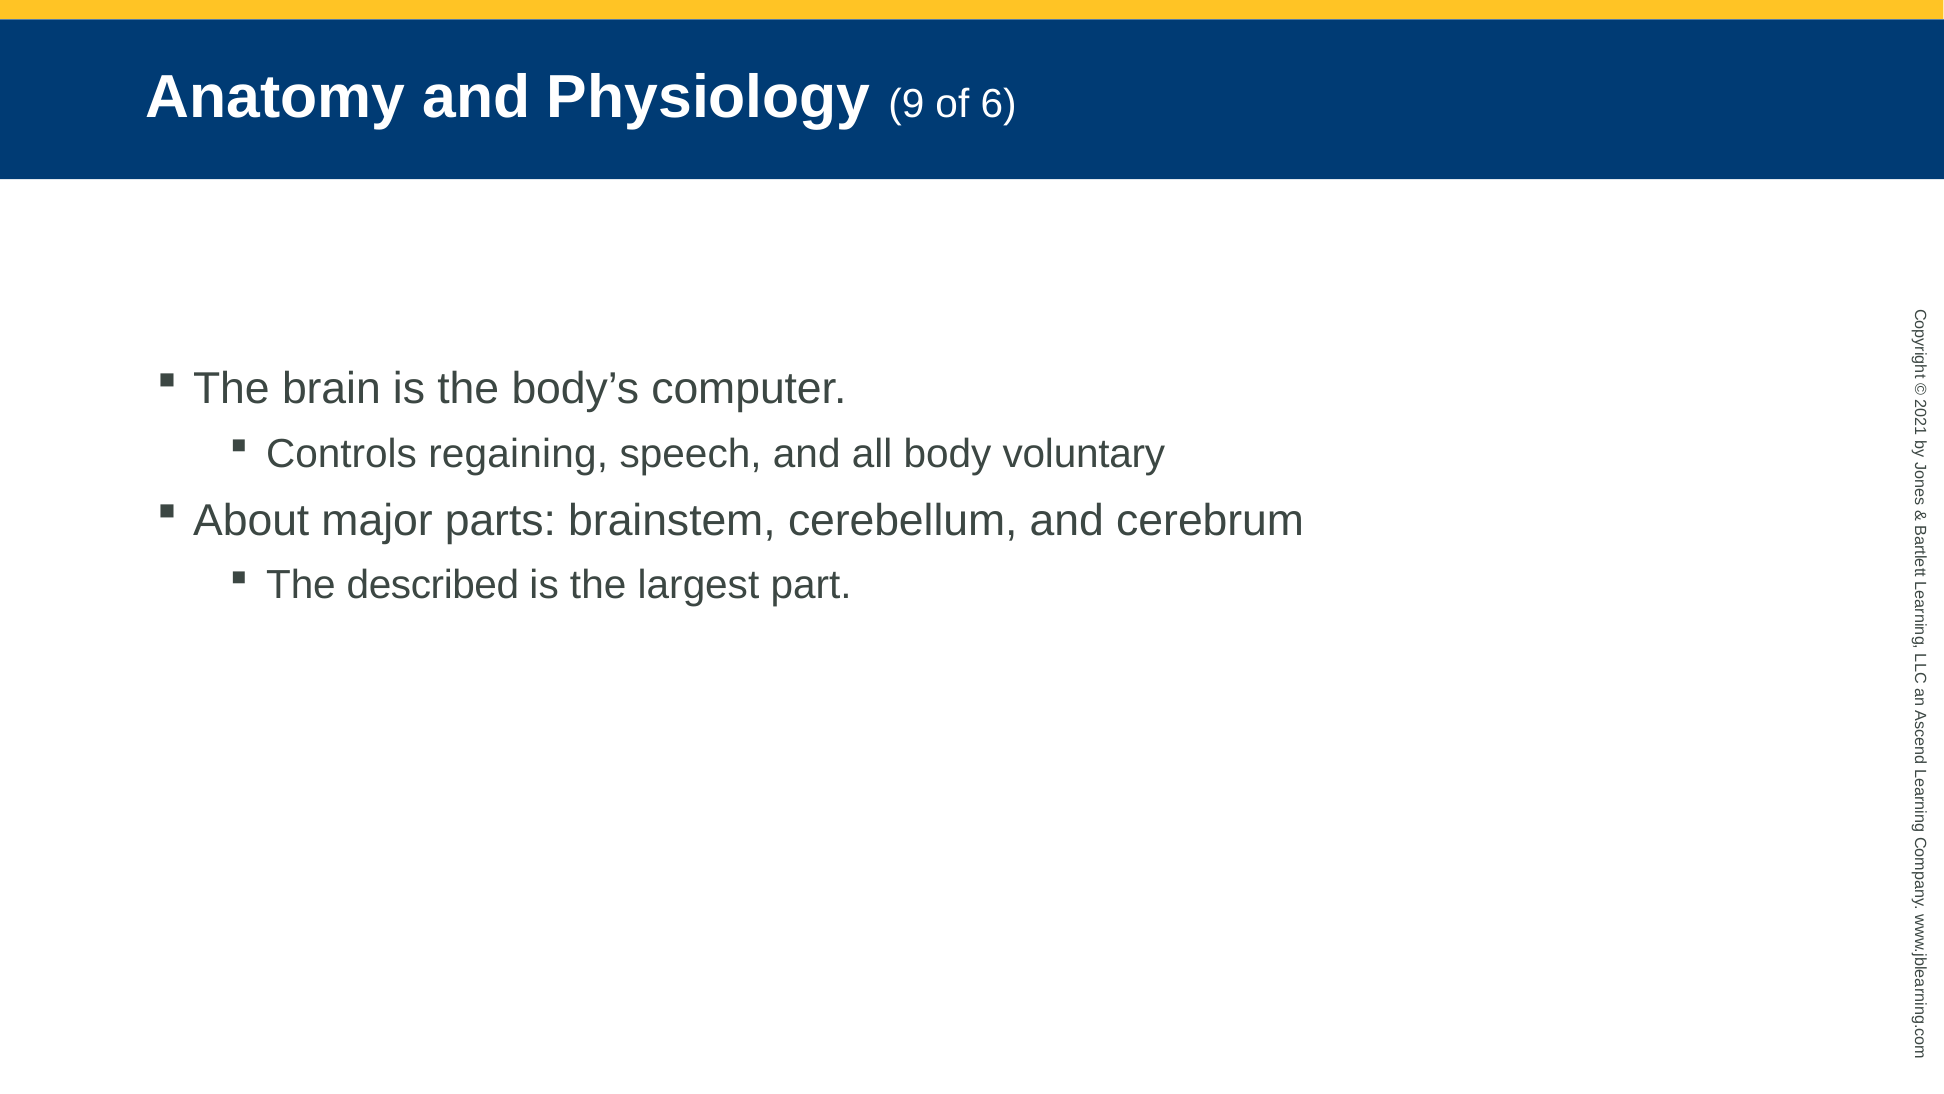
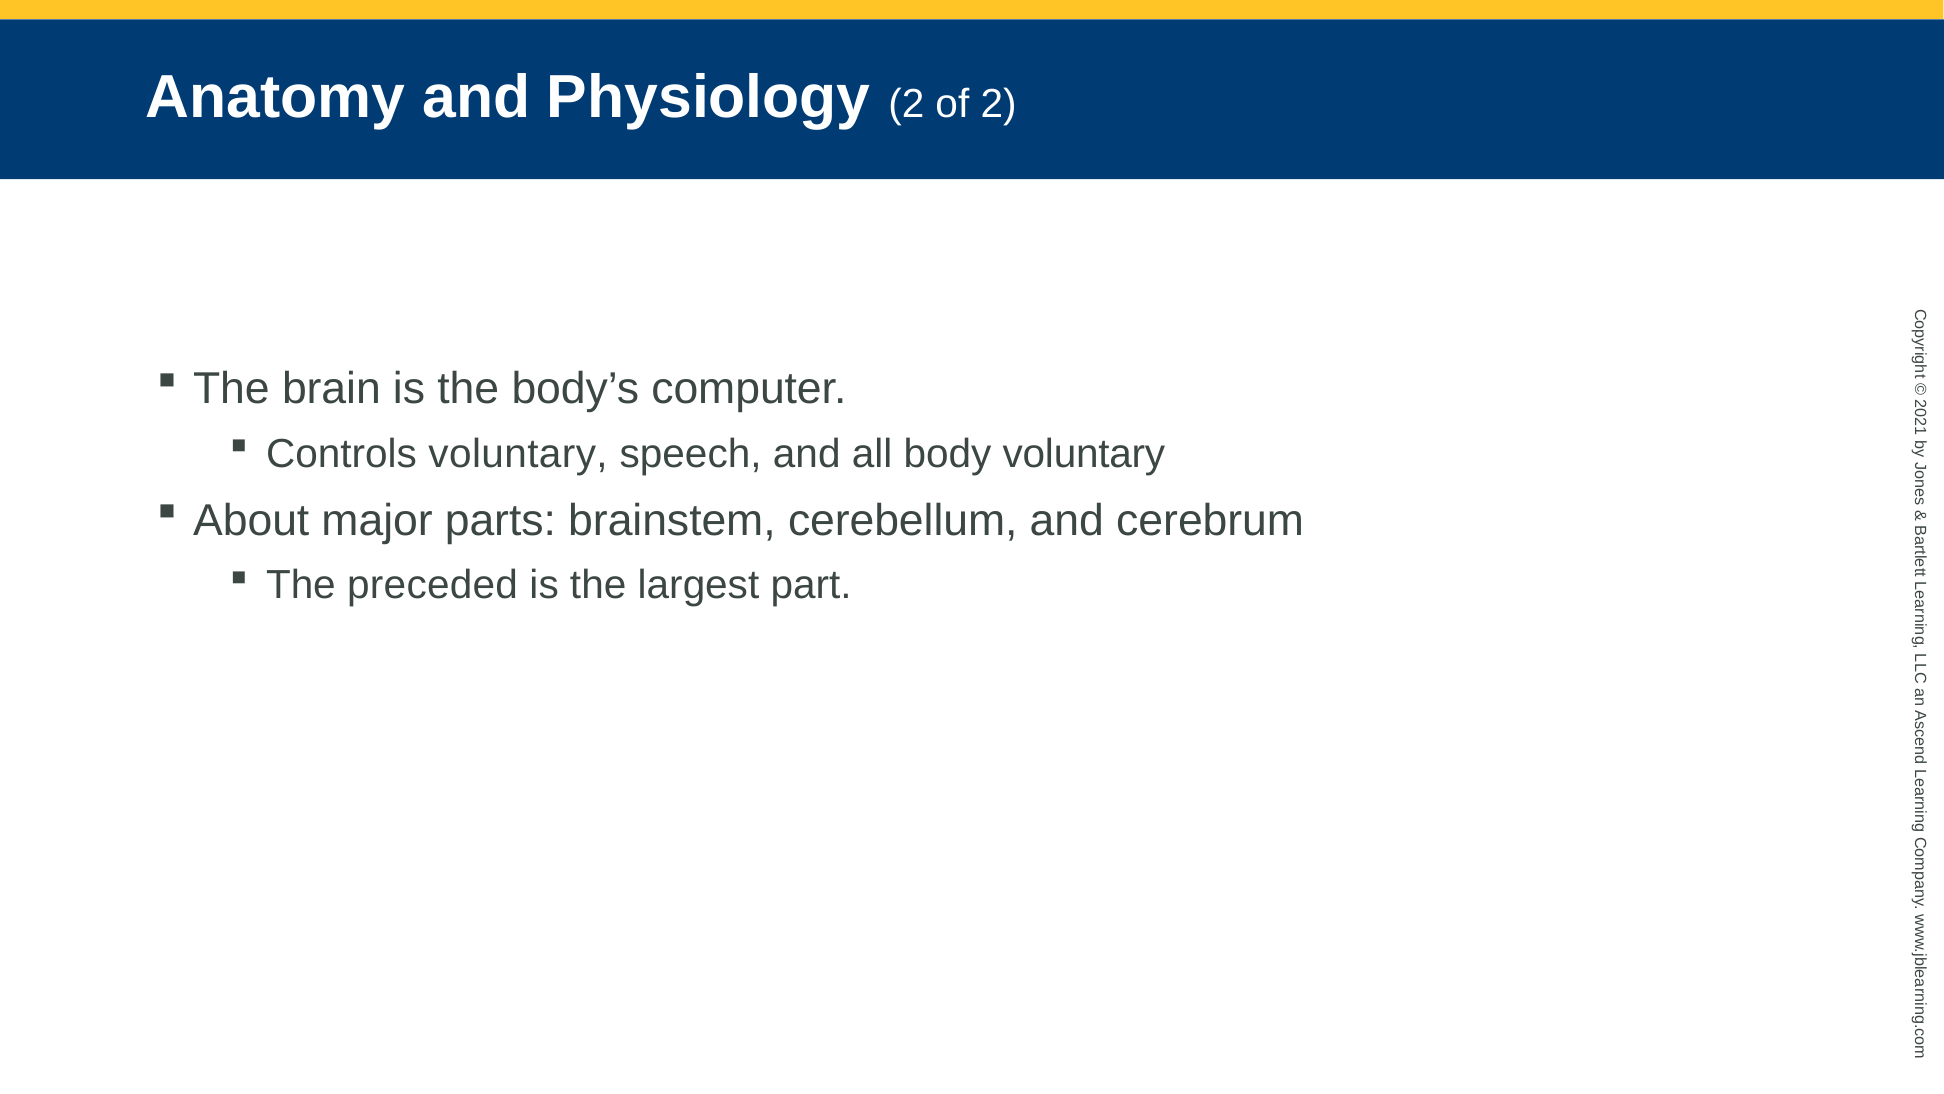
Physiology 9: 9 -> 2
of 6: 6 -> 2
Controls regaining: regaining -> voluntary
described: described -> preceded
